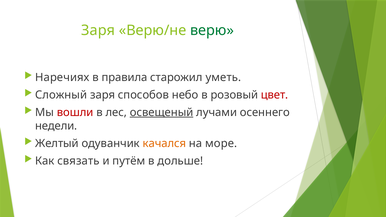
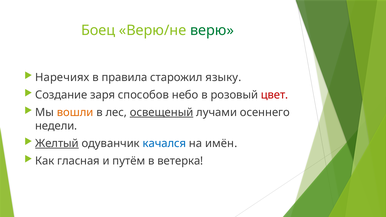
Заря at (98, 30): Заря -> Боец
уметь: уметь -> языку
Сложный: Сложный -> Создание
вошли colour: red -> orange
Желтый underline: none -> present
качался colour: orange -> blue
море: море -> имён
связать: связать -> гласная
дольше: дольше -> ветерка
